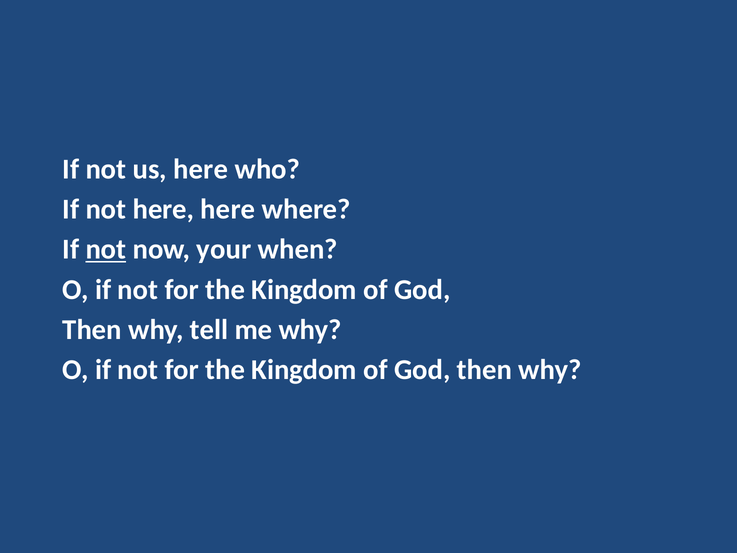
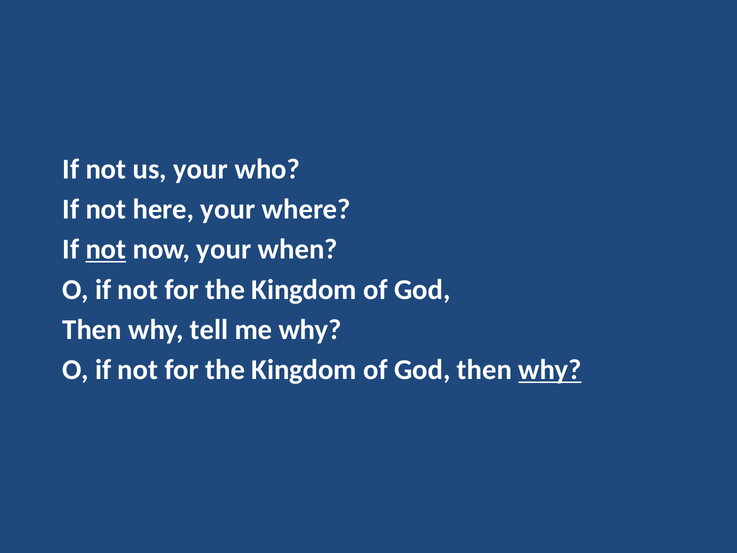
us here: here -> your
here here: here -> your
why at (550, 370) underline: none -> present
